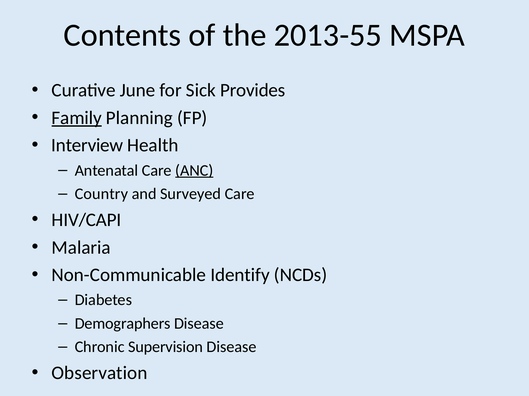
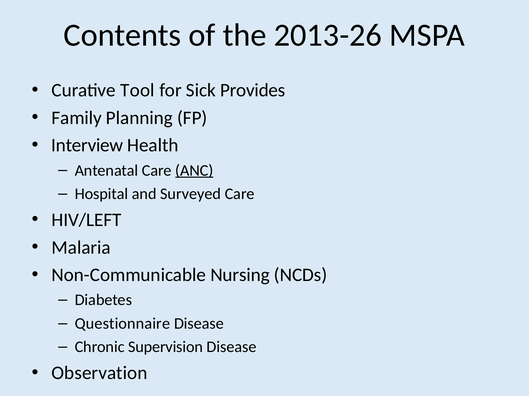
2013-55: 2013-55 -> 2013-26
June: June -> Tool
Family underline: present -> none
Country: Country -> Hospital
HIV/CAPI: HIV/CAPI -> HIV/LEFT
Identify: Identify -> Nursing
Demographers: Demographers -> Questionnaire
